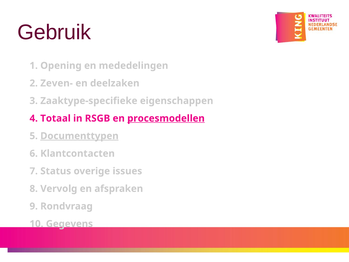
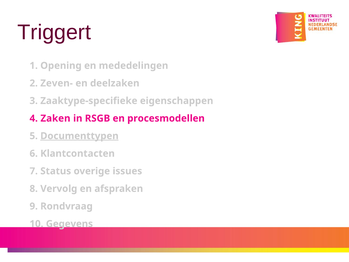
Gebruik: Gebruik -> Triggert
Totaal: Totaal -> Zaken
procesmodellen underline: present -> none
